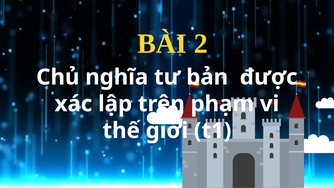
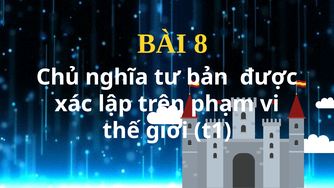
2: 2 -> 8
